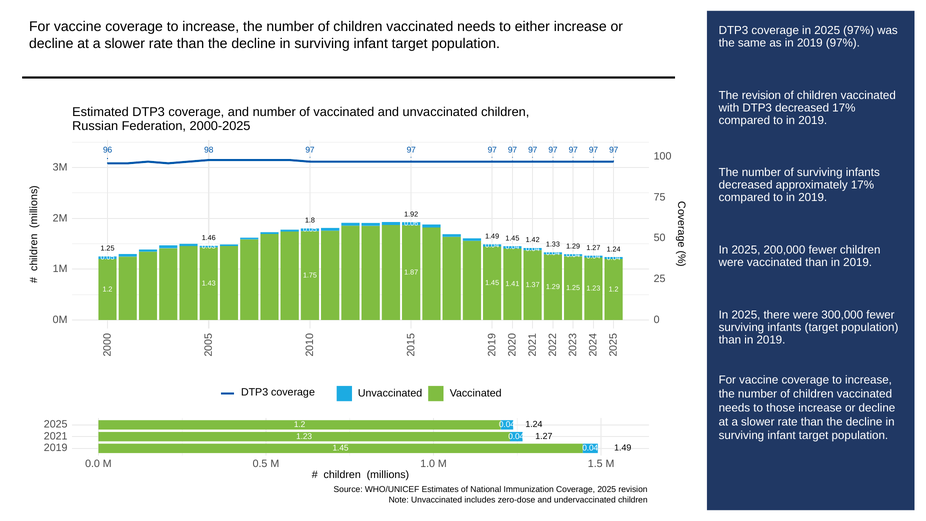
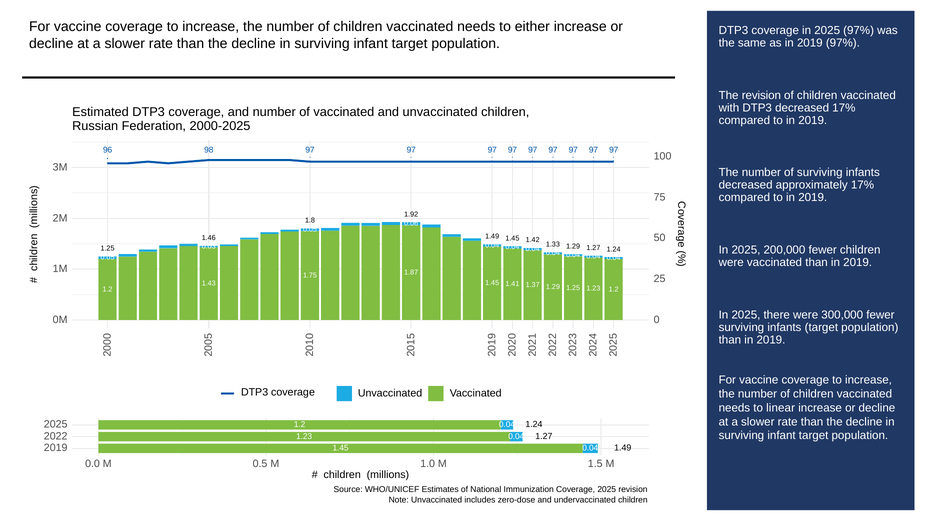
those: those -> linear
2021: 2021 -> 2022
